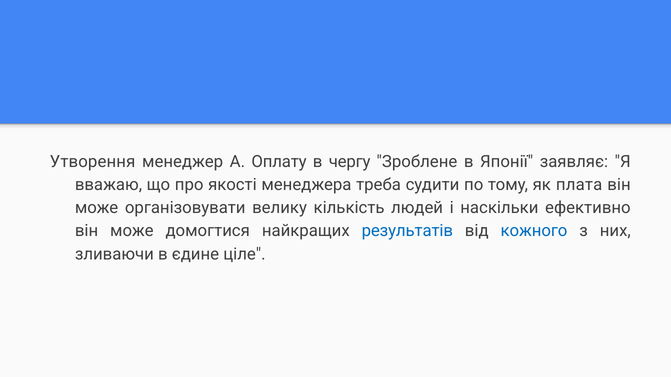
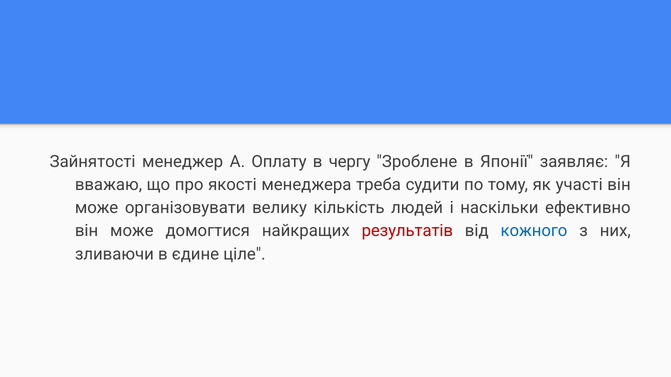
Утворення: Утворення -> Зайнятості
плата: плата -> участі
результатів colour: blue -> red
